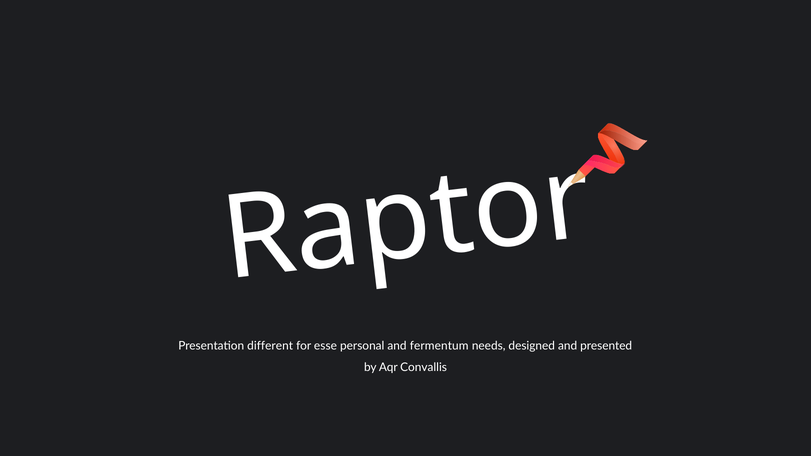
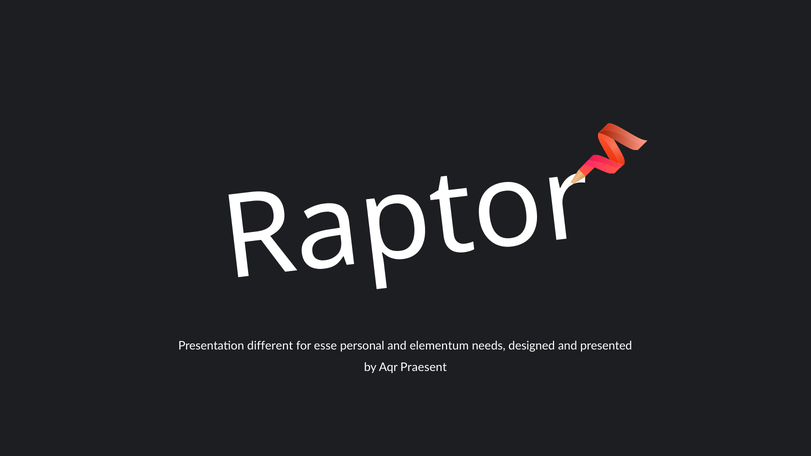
fermentum: fermentum -> elementum
Convallis: Convallis -> Praesent
